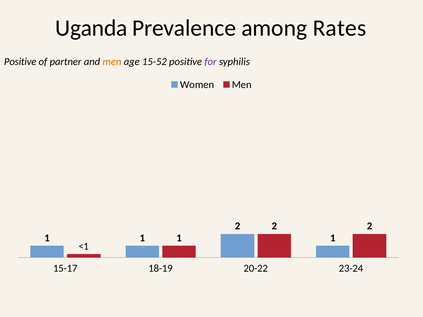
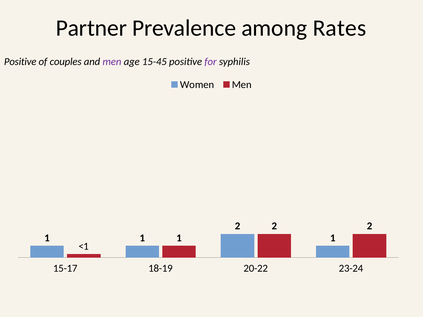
Uganda: Uganda -> Partner
partner: partner -> couples
men at (112, 62) colour: orange -> purple
15-52: 15-52 -> 15-45
